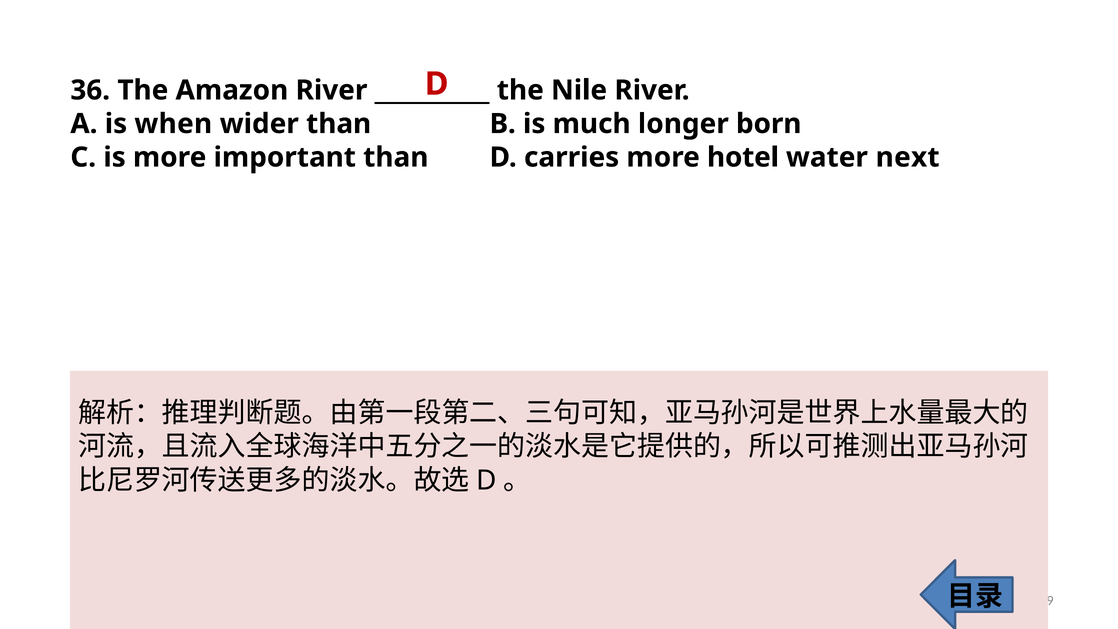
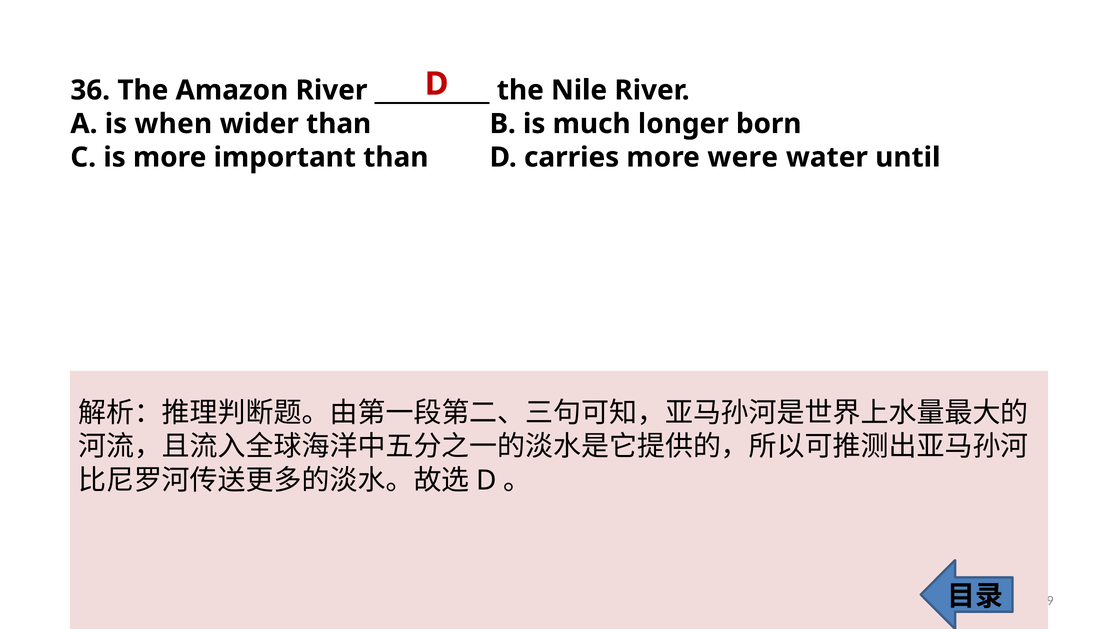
hotel: hotel -> were
next: next -> until
